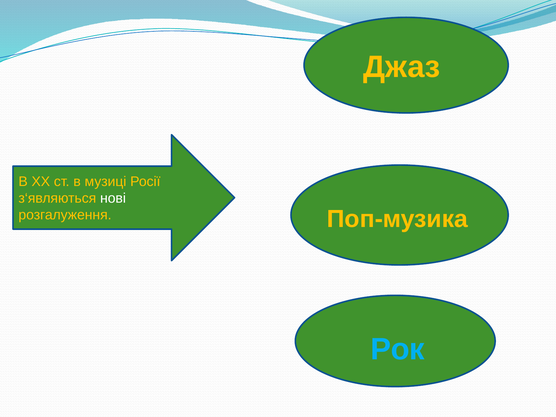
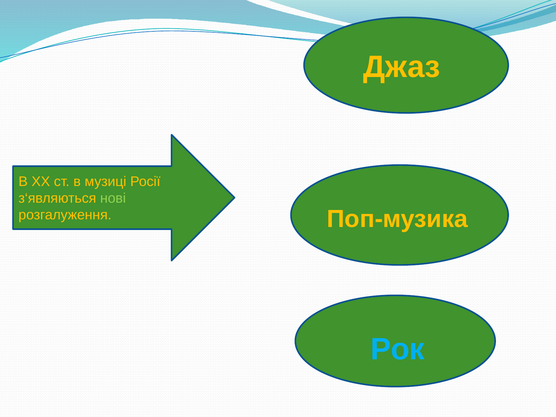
нові colour: white -> light green
